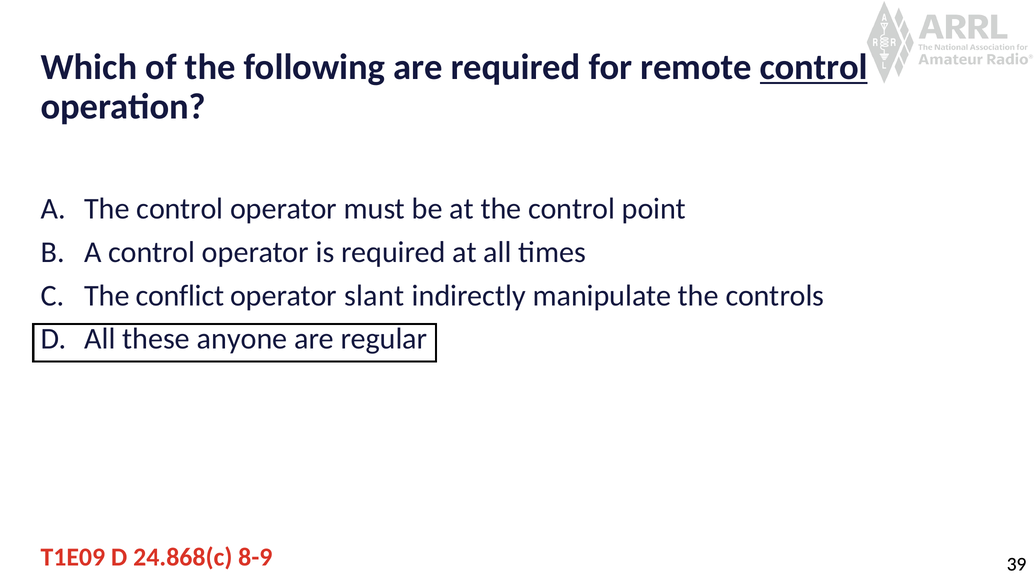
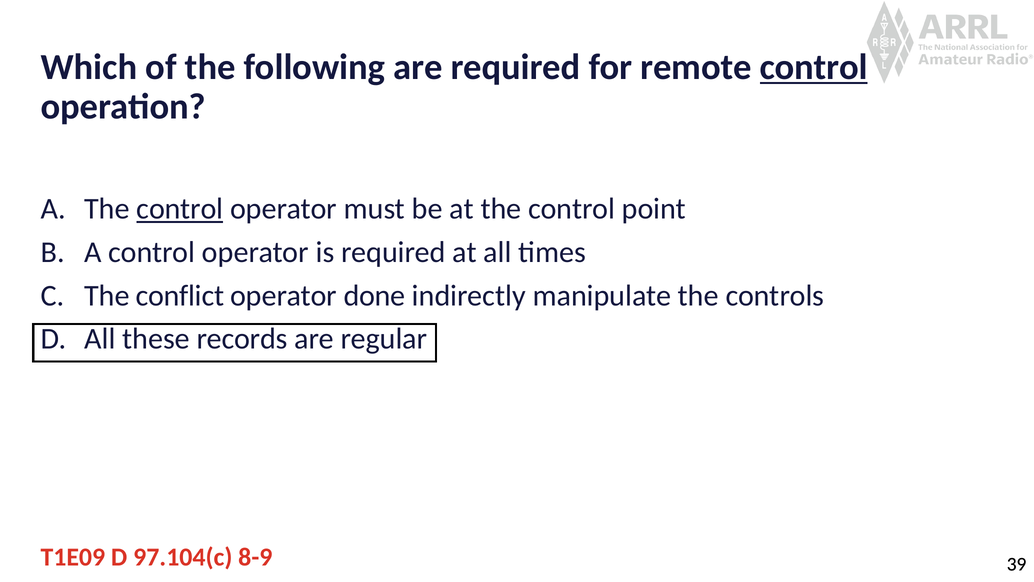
control at (180, 209) underline: none -> present
slant: slant -> done
anyone: anyone -> records
24.868(c: 24.868(c -> 97.104(c
